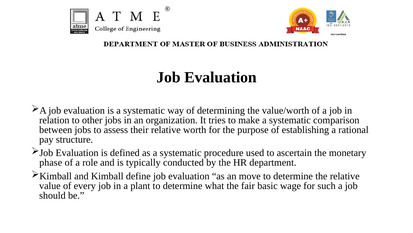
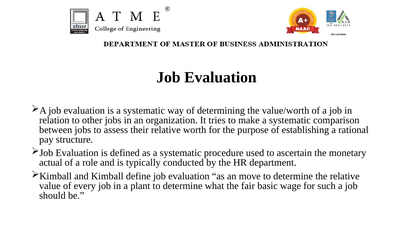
phase: phase -> actual
